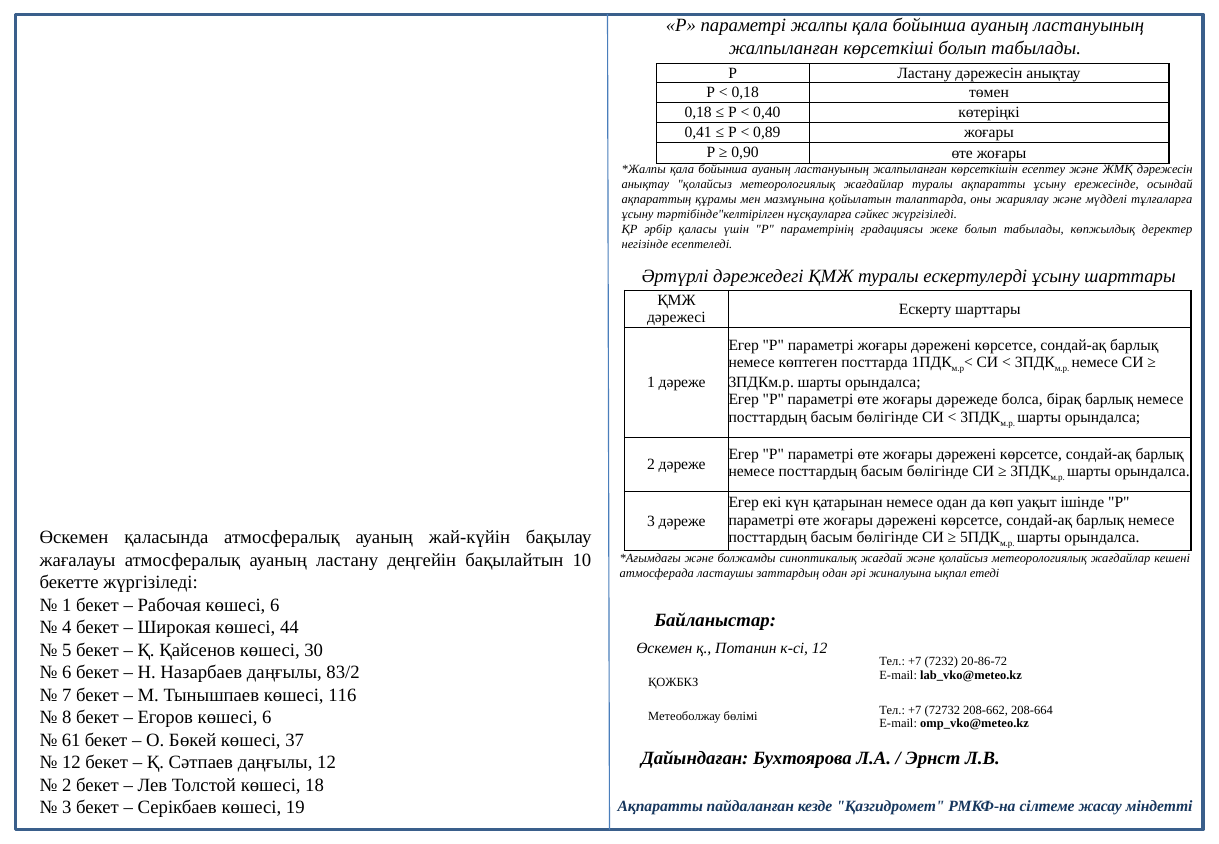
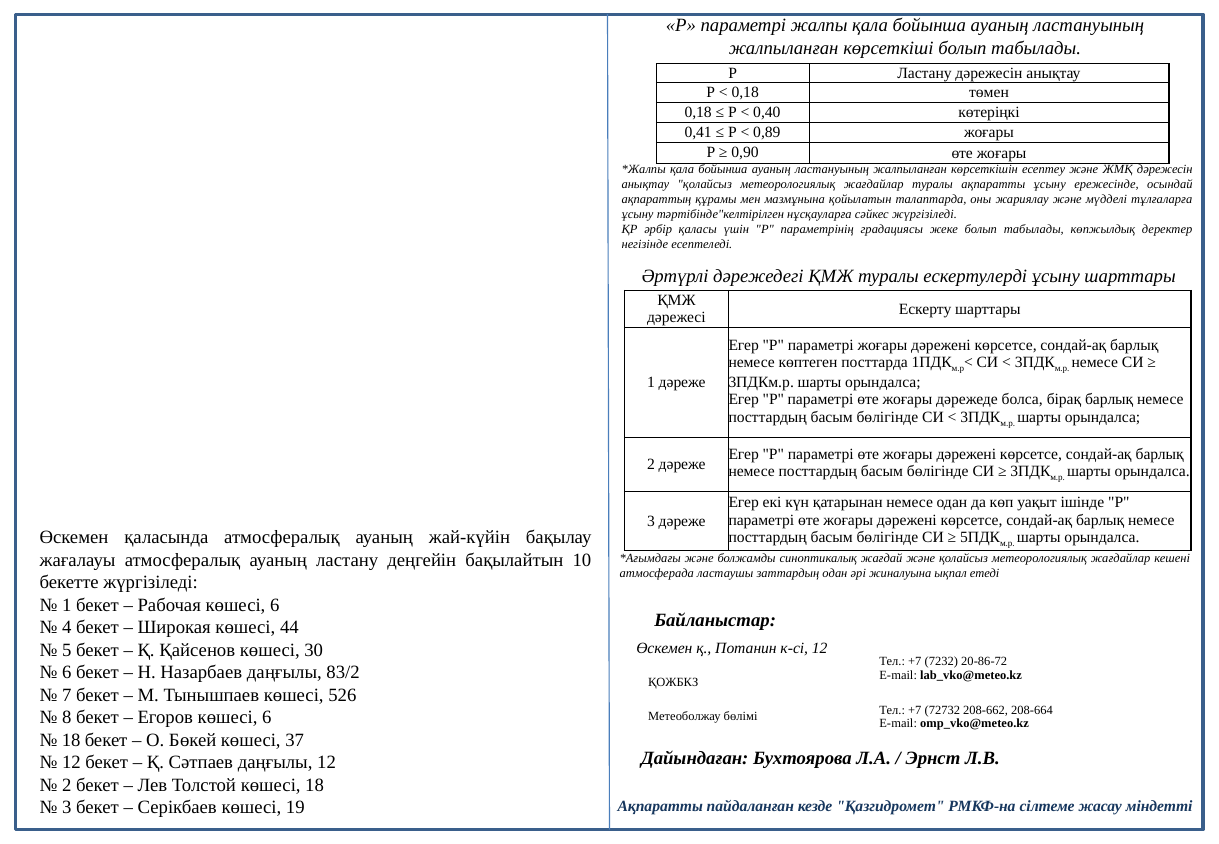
116: 116 -> 526
61 at (71, 740): 61 -> 18
